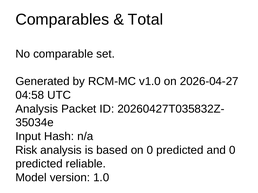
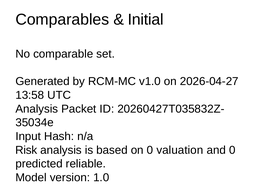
Total: Total -> Initial
04:58: 04:58 -> 13:58
on 0 predicted: predicted -> valuation
